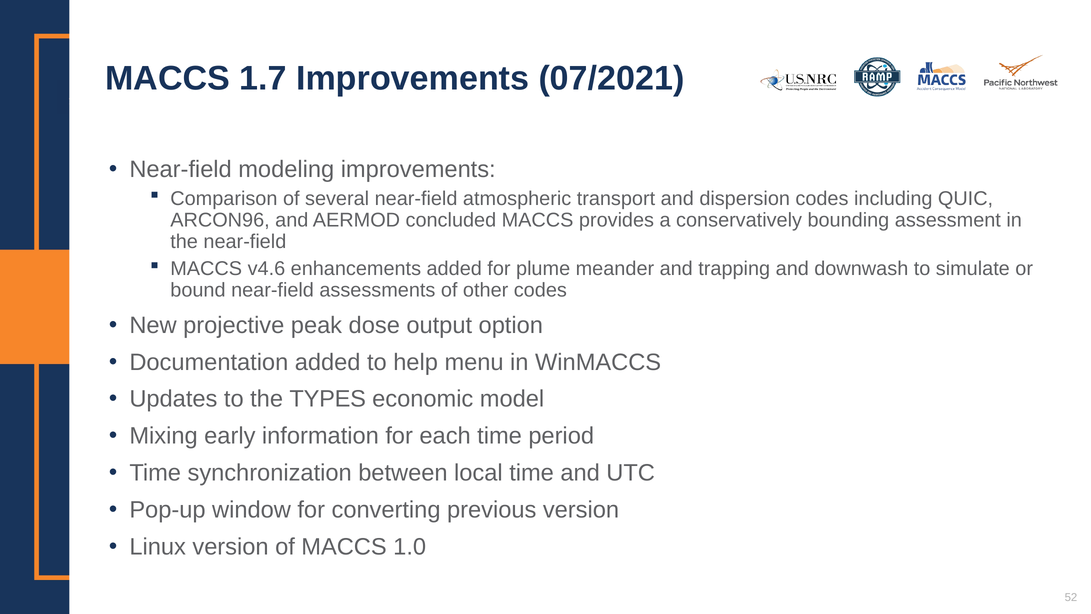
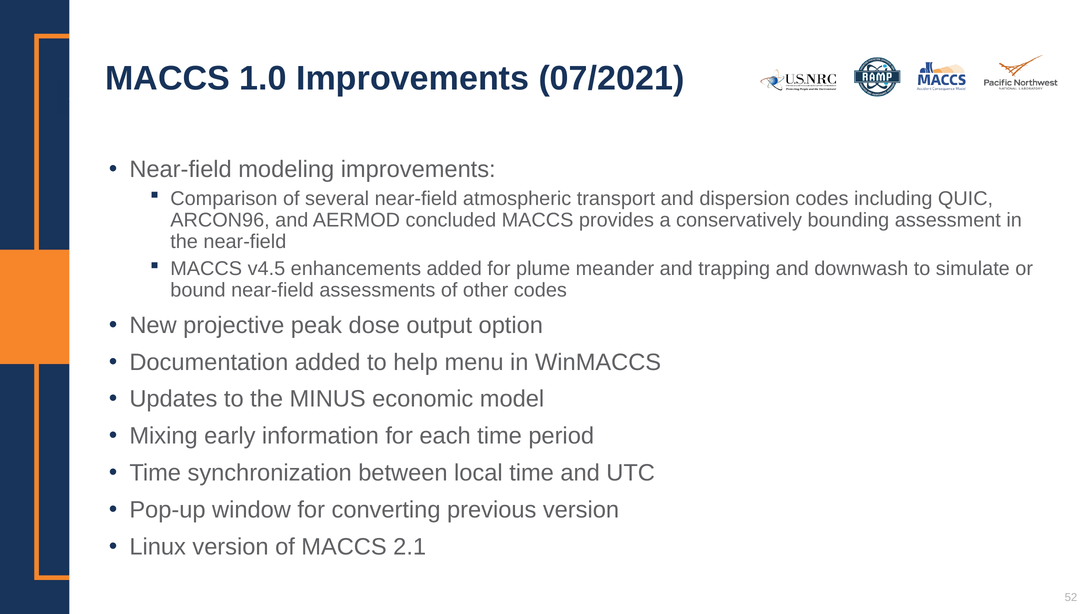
1.7: 1.7 -> 1.0
v4.6: v4.6 -> v4.5
TYPES: TYPES -> MINUS
1.0: 1.0 -> 2.1
